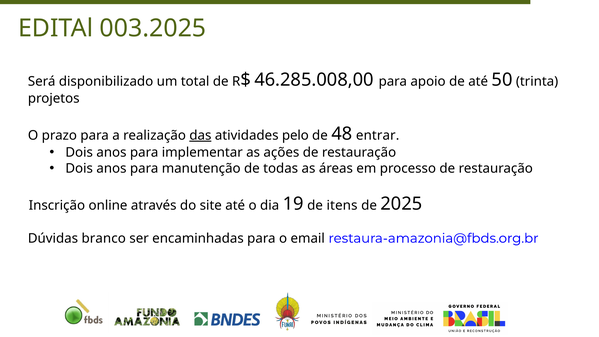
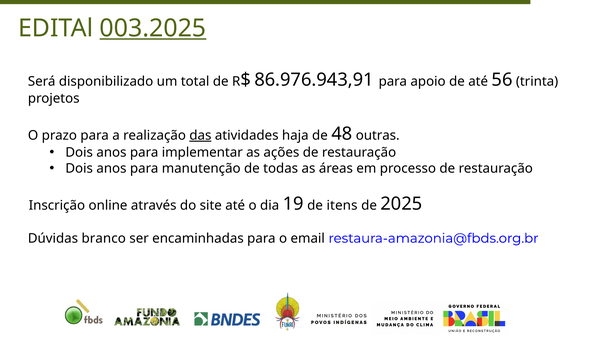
003.2025 underline: none -> present
46.285.008,00: 46.285.008,00 -> 86.976.943,91
50: 50 -> 56
pelo: pelo -> haja
entrar: entrar -> outras
